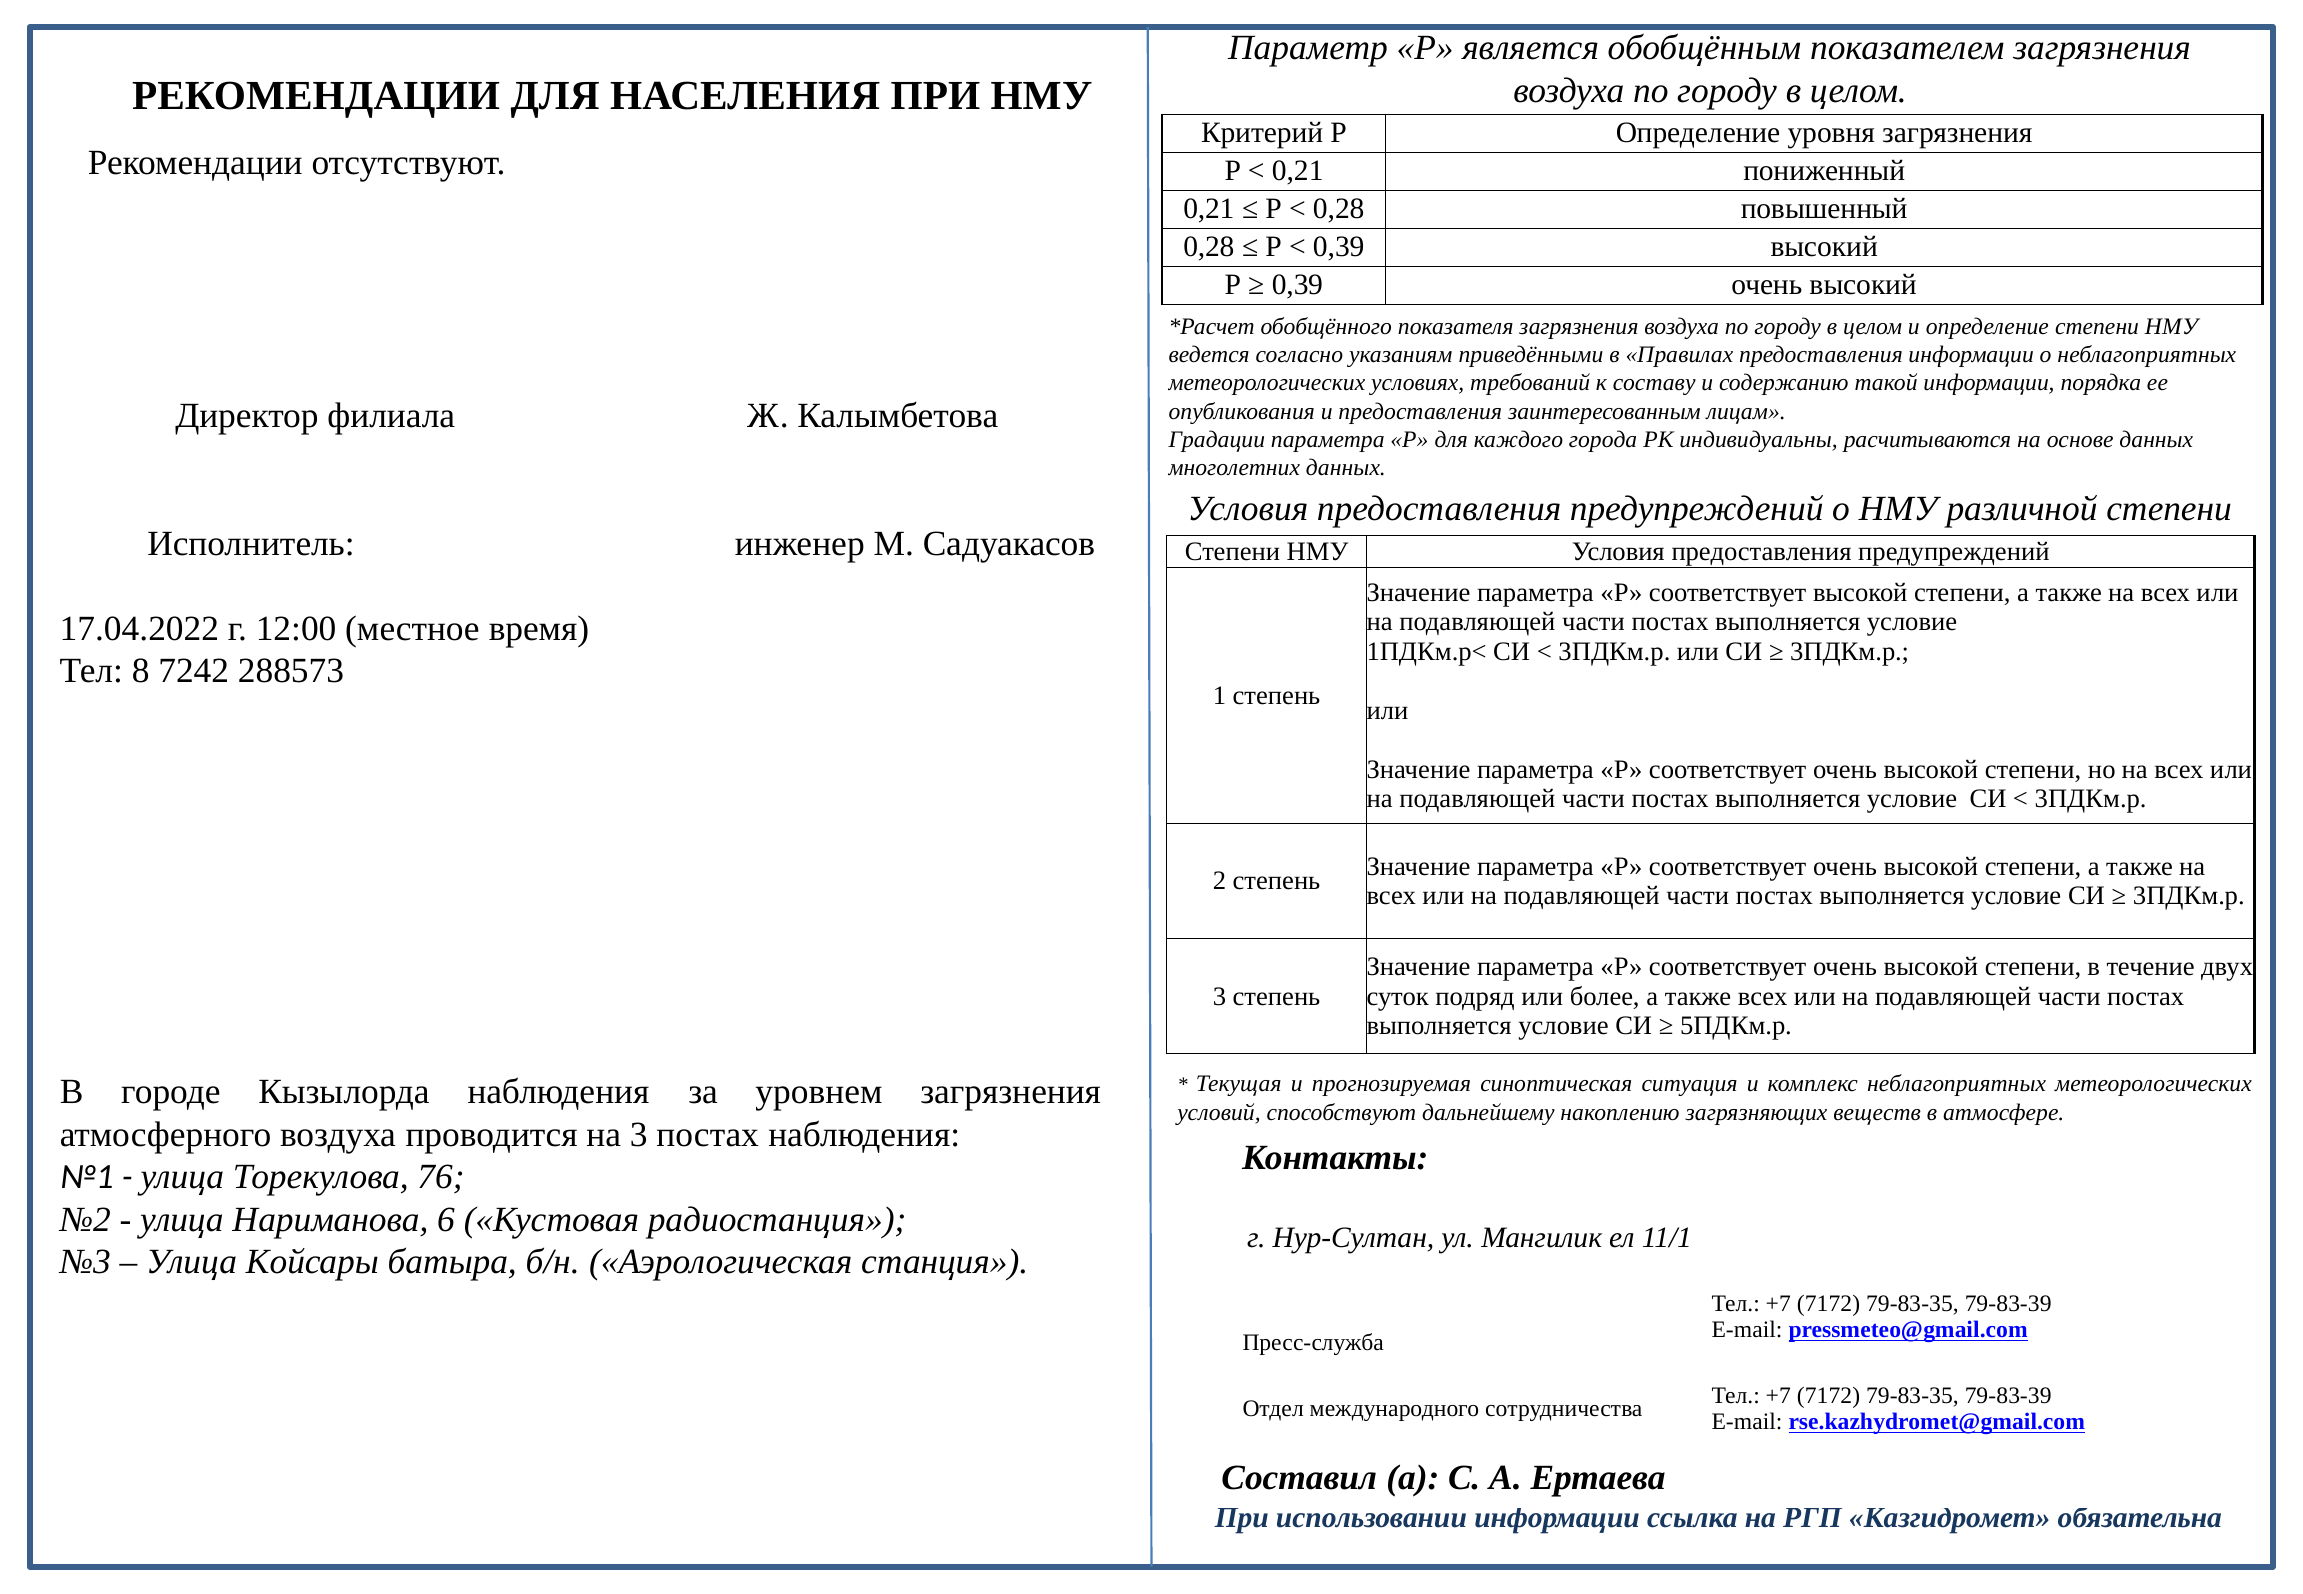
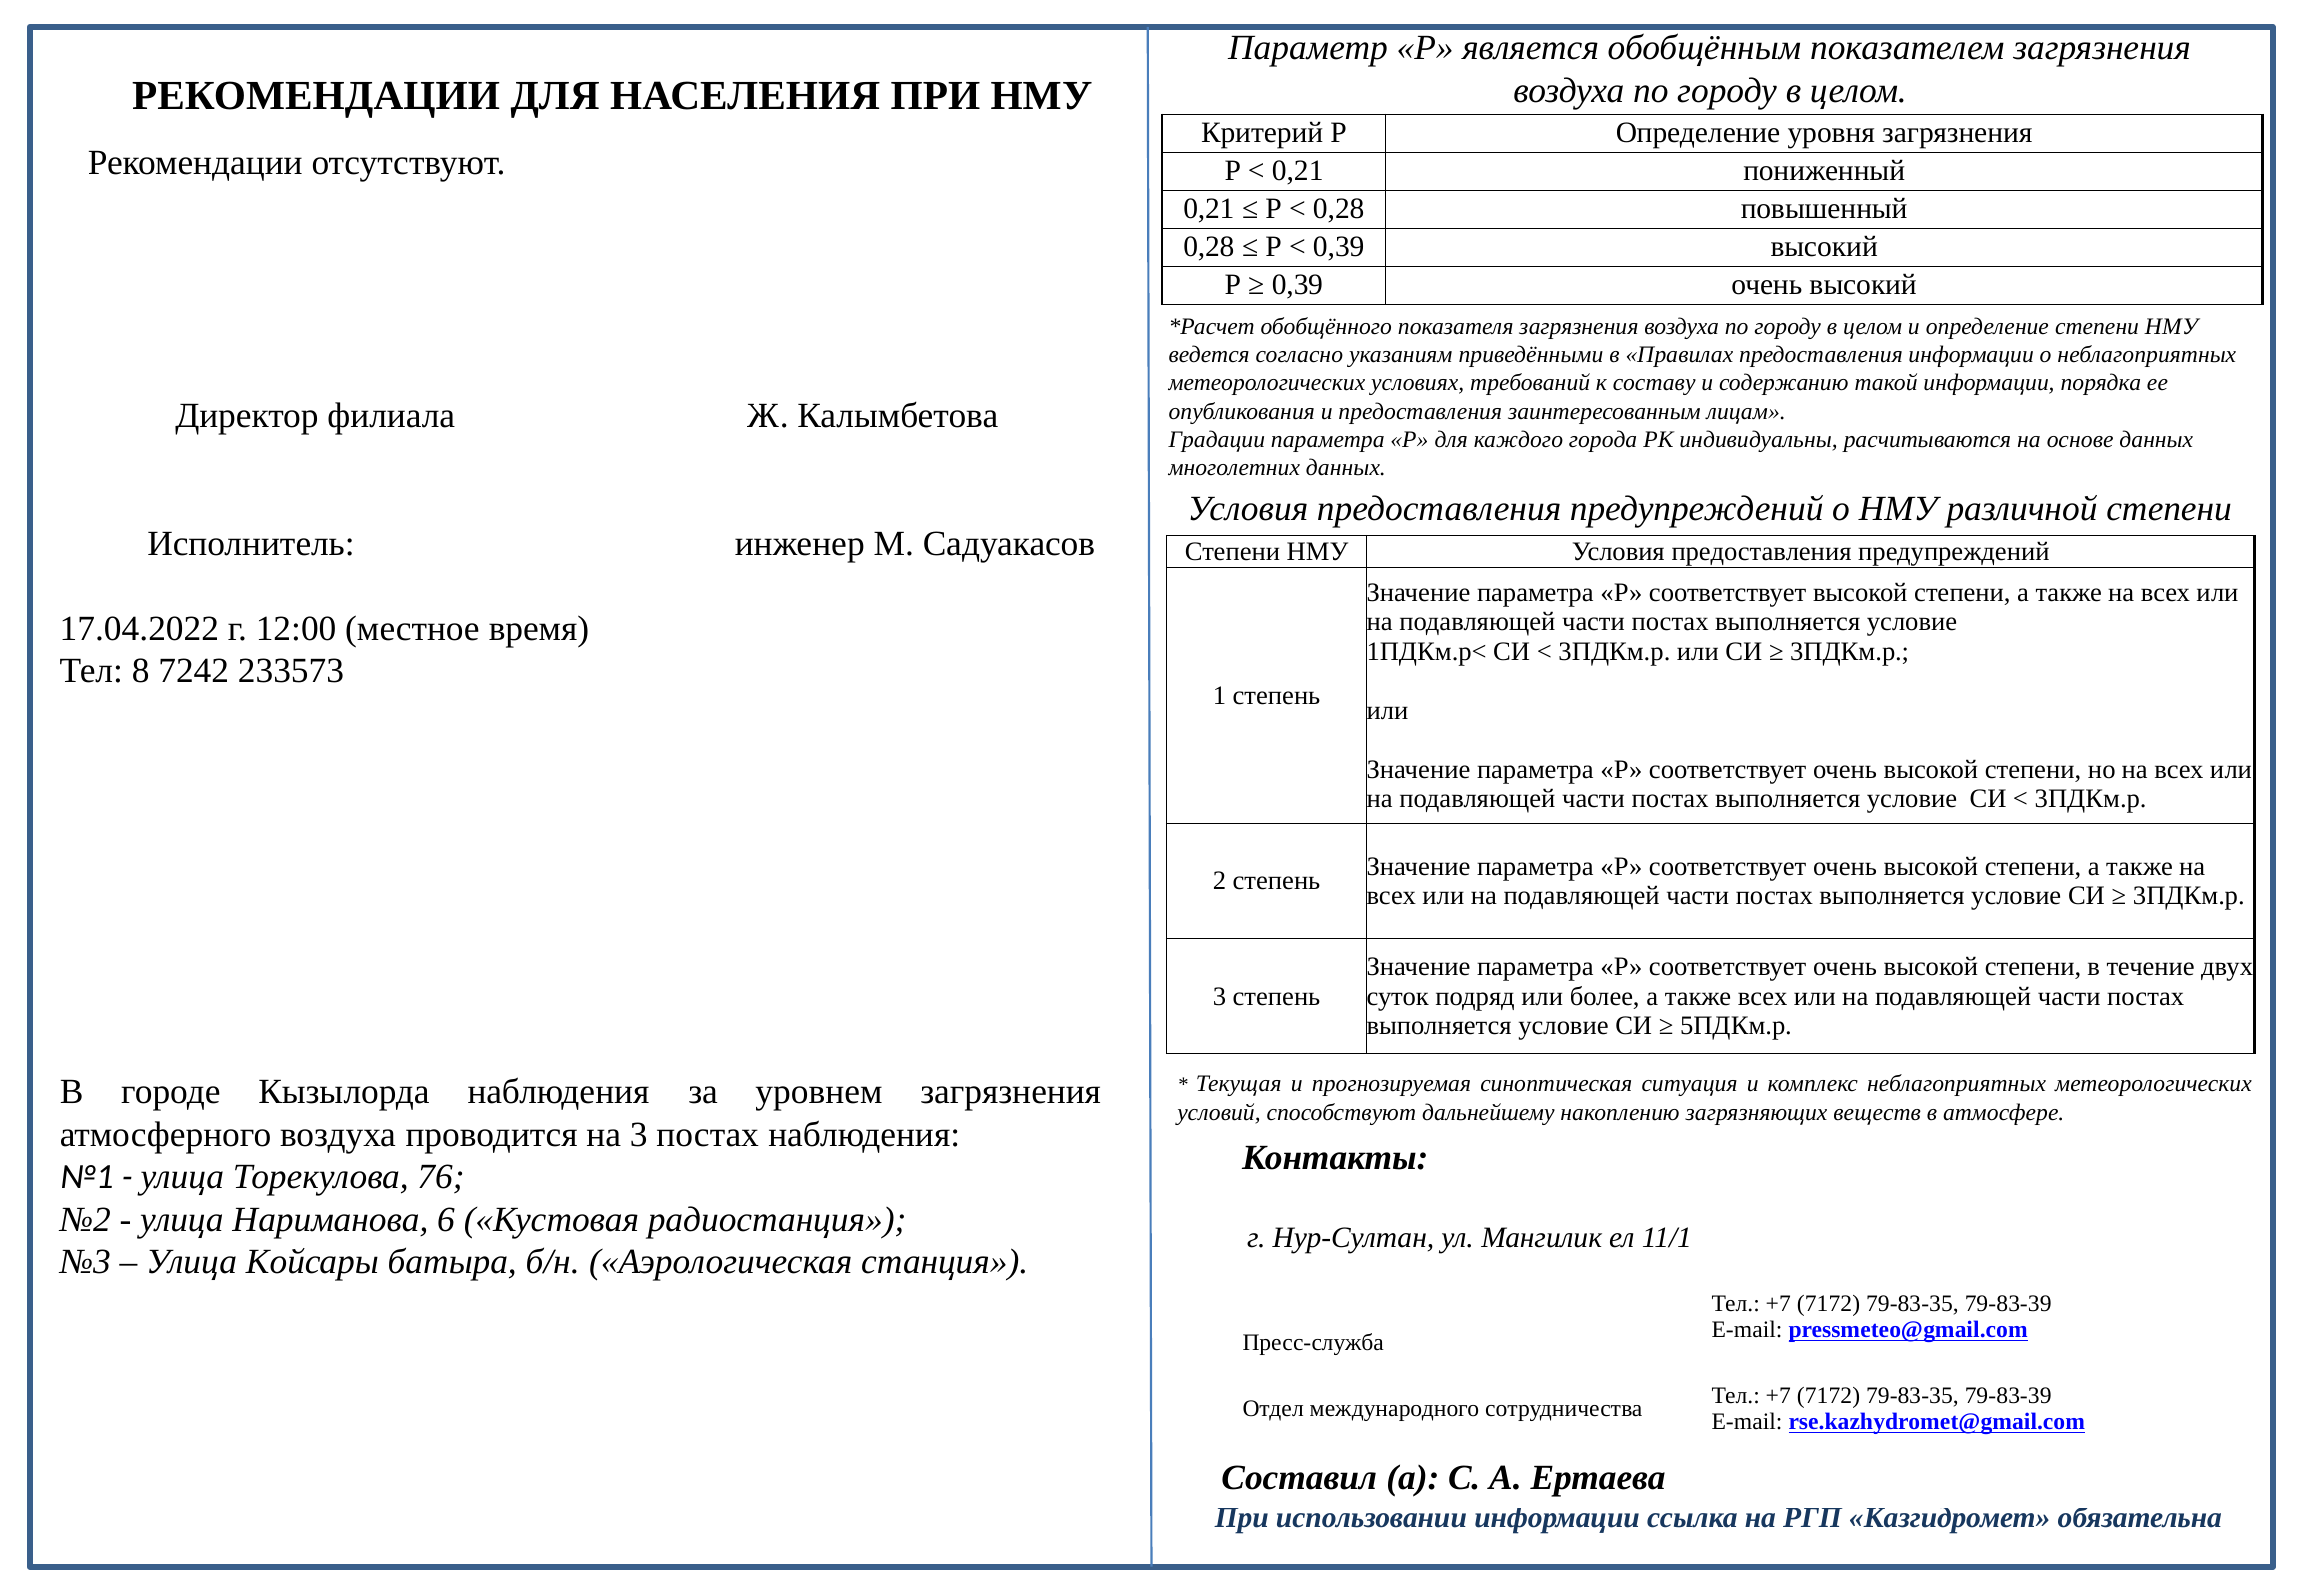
288573: 288573 -> 233573
